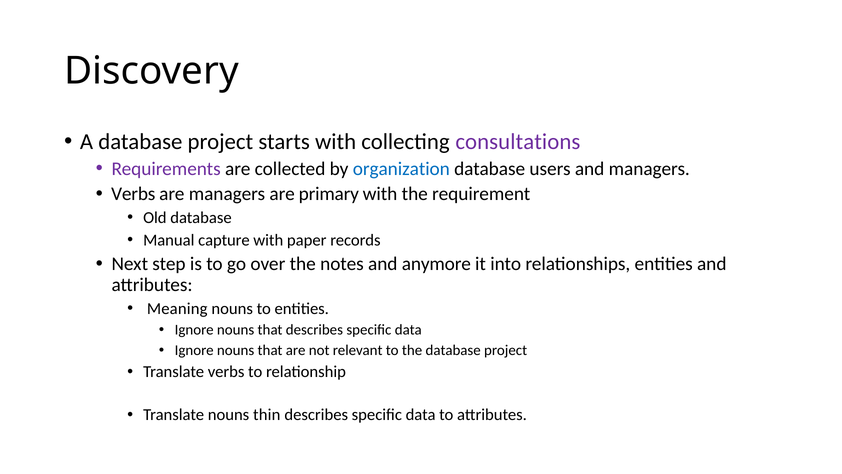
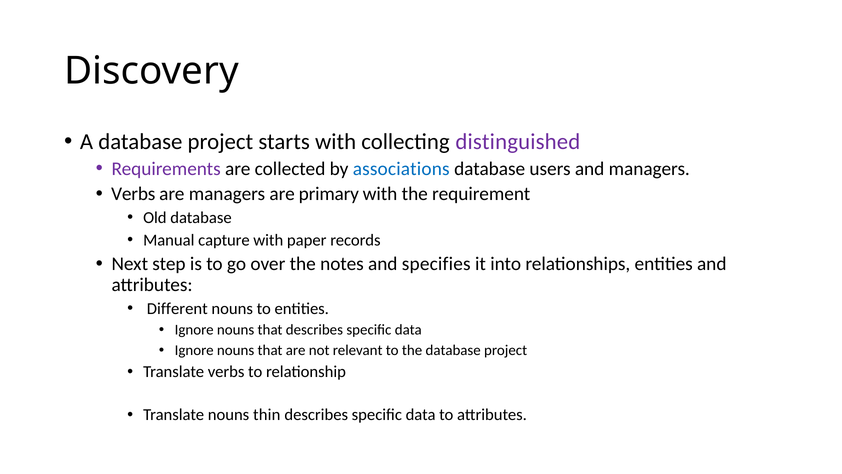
consultations: consultations -> distinguished
organization: organization -> associations
anymore: anymore -> specifies
Meaning: Meaning -> Different
